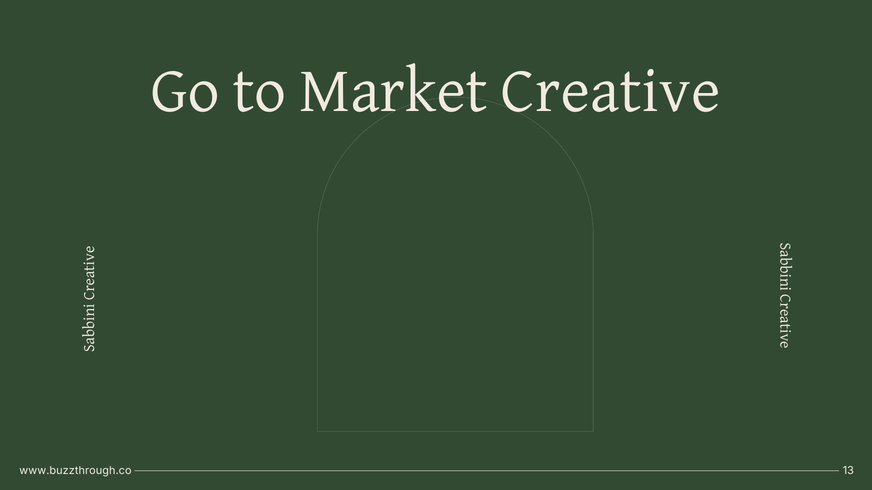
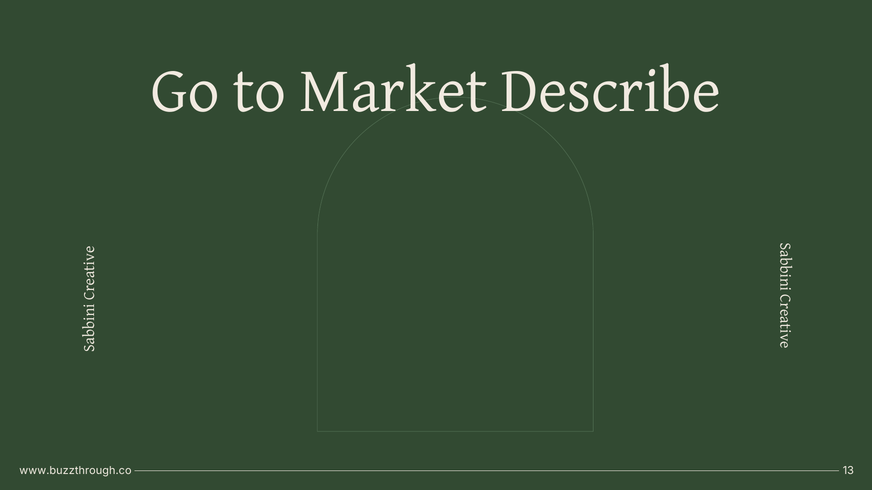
Creative: Creative -> Describe
